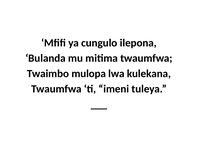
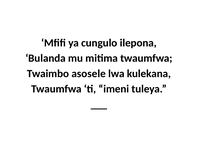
mulopa: mulopa -> asosele
